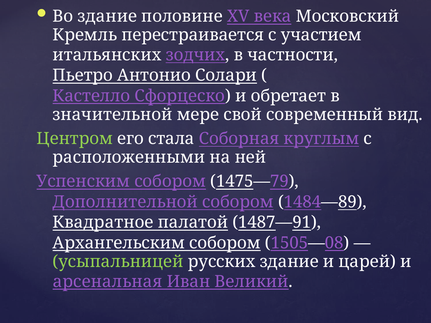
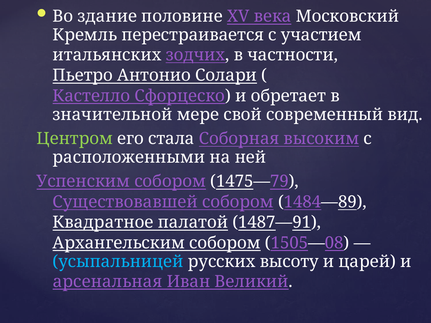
круглым: круглым -> высоким
Дополнительной: Дополнительной -> Существовавшей
усыпальницей colour: light green -> light blue
русских здание: здание -> высоту
